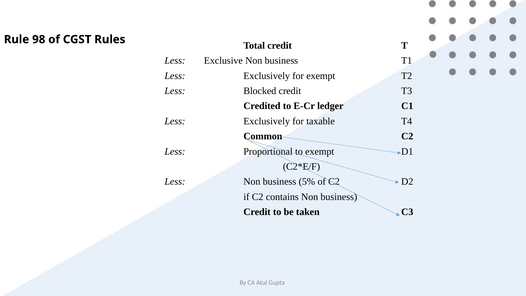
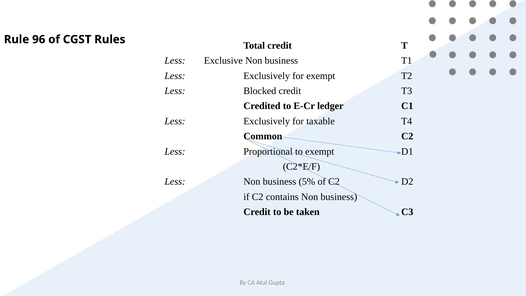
98: 98 -> 96
